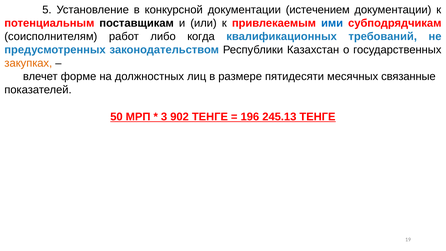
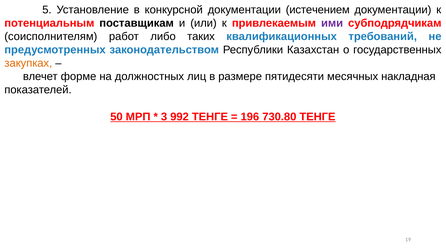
ими colour: blue -> purple
когда: когда -> таких
связанные: связанные -> накладная
902: 902 -> 992
245.13: 245.13 -> 730.80
